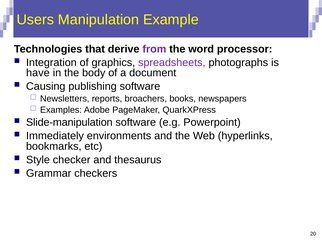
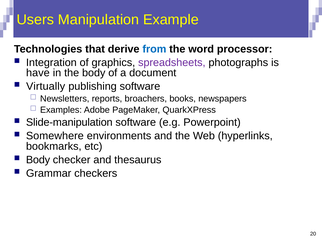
from colour: purple -> blue
Causing: Causing -> Virtually
Immediately: Immediately -> Somewhere
Style at (38, 160): Style -> Body
